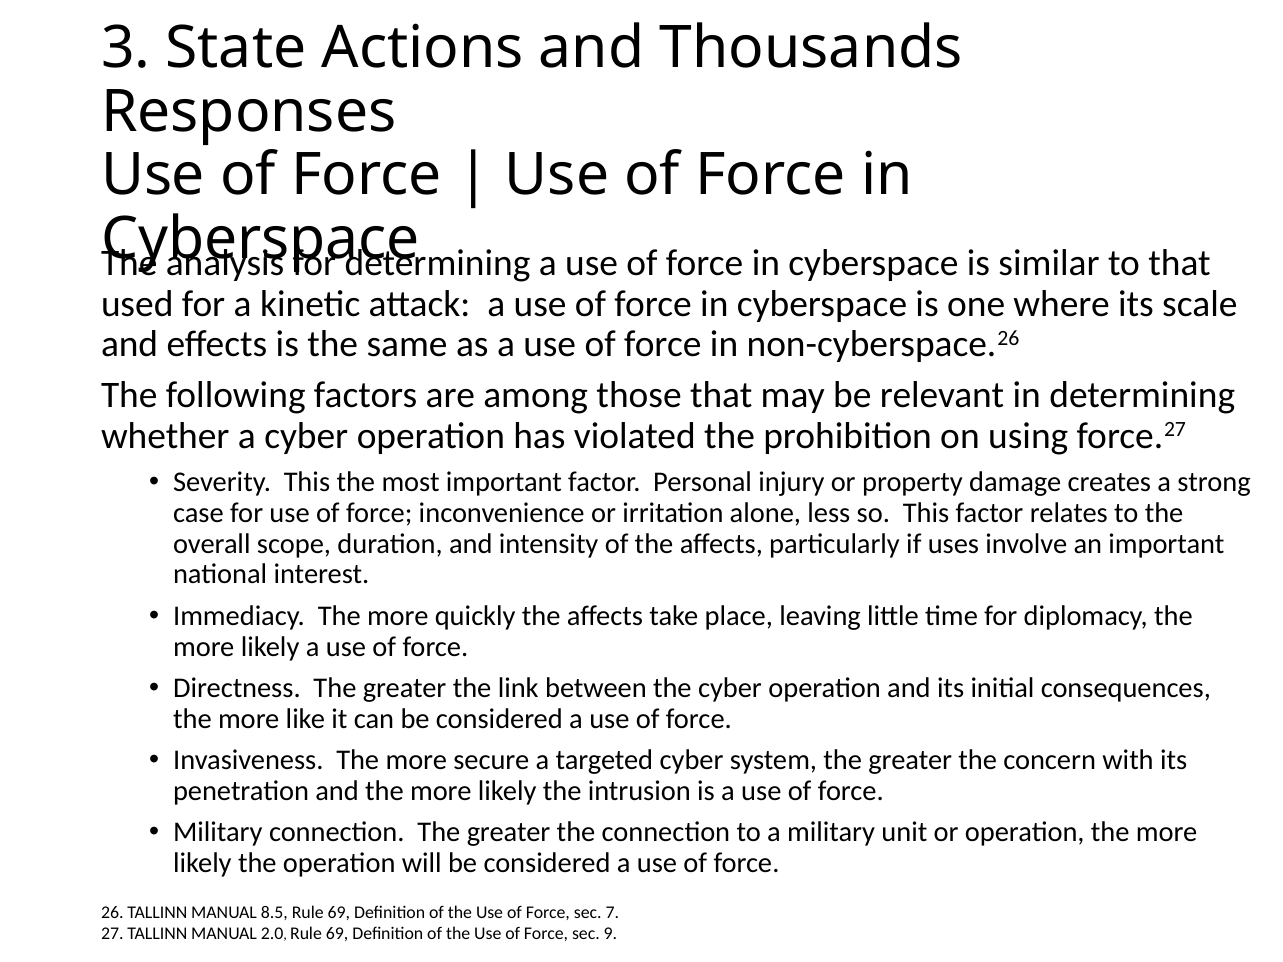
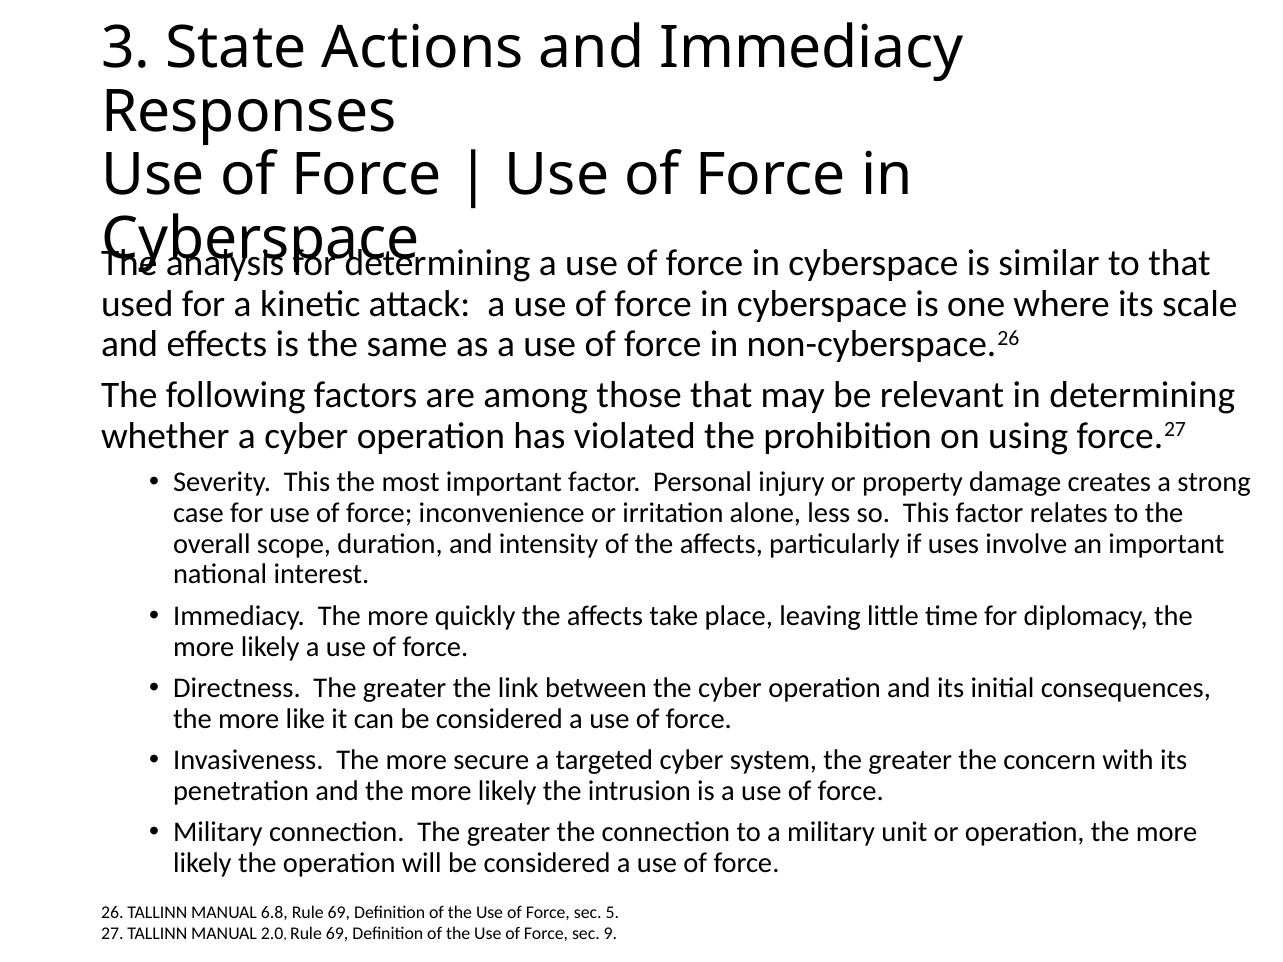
and Thousands: Thousands -> Immediacy
8.5: 8.5 -> 6.8
7: 7 -> 5
